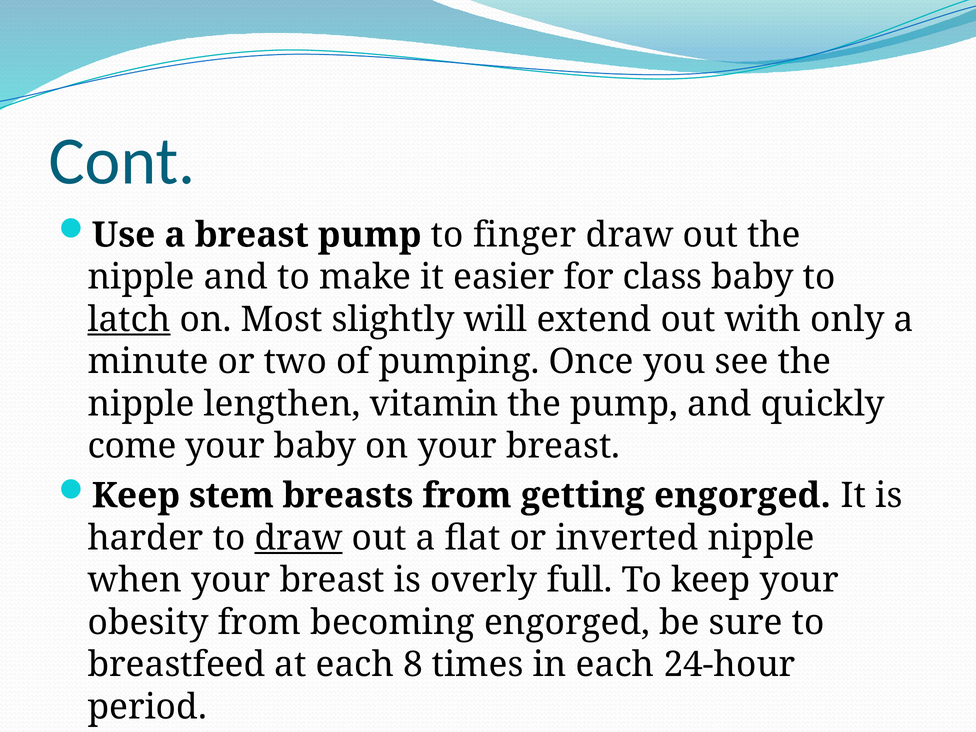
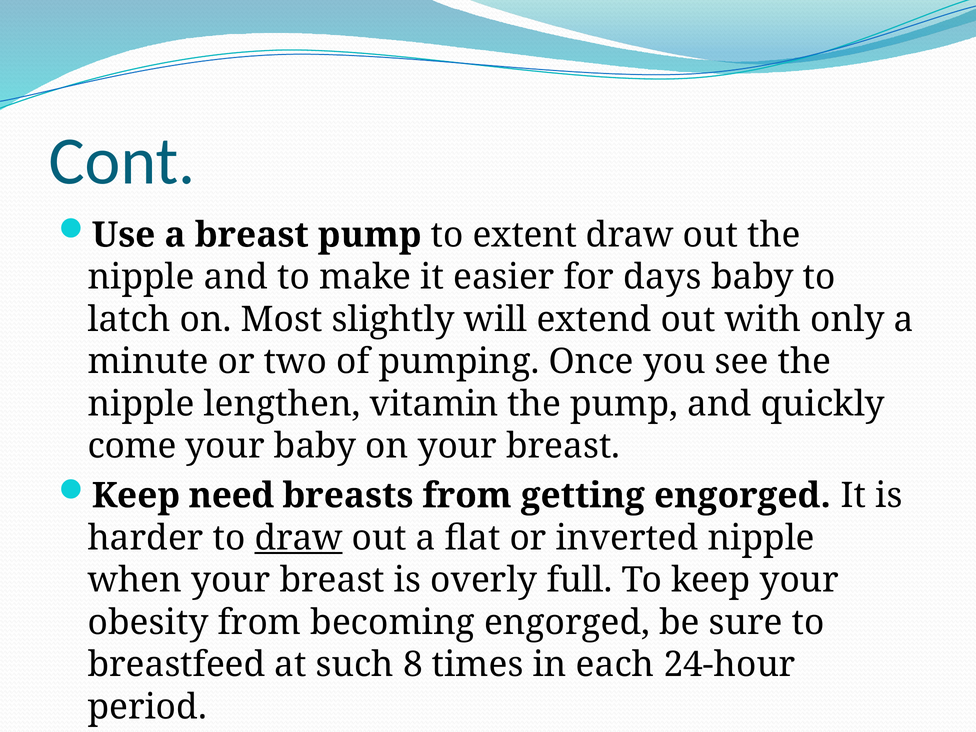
finger: finger -> extent
class: class -> days
latch underline: present -> none
stem: stem -> need
at each: each -> such
